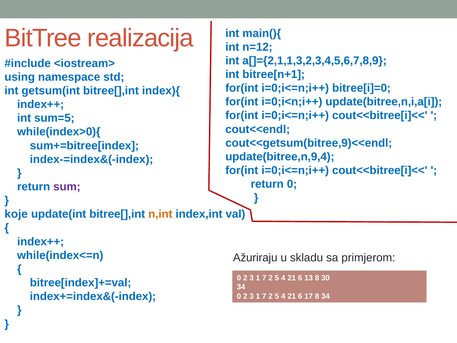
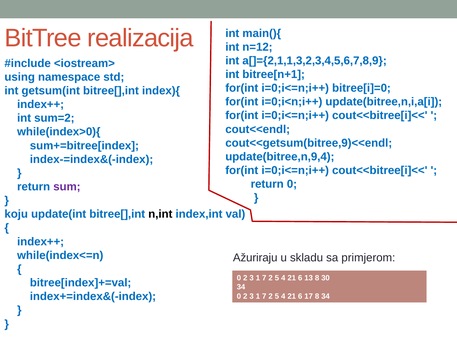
sum=5: sum=5 -> sum=2
koje: koje -> koju
n,int colour: orange -> black
